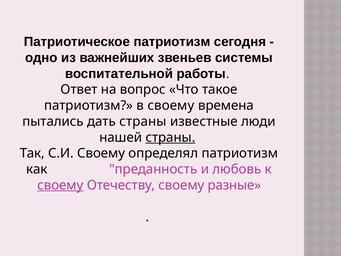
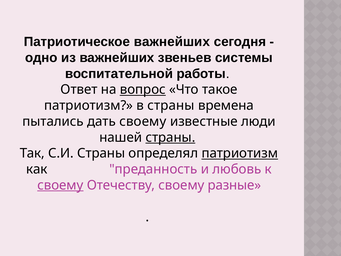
Патриотическое патриотизм: патриотизм -> важнейших
вопрос underline: none -> present
в своему: своему -> страны
дать страны: страны -> своему
С.И Своему: Своему -> Страны
патриотизм at (240, 153) underline: none -> present
